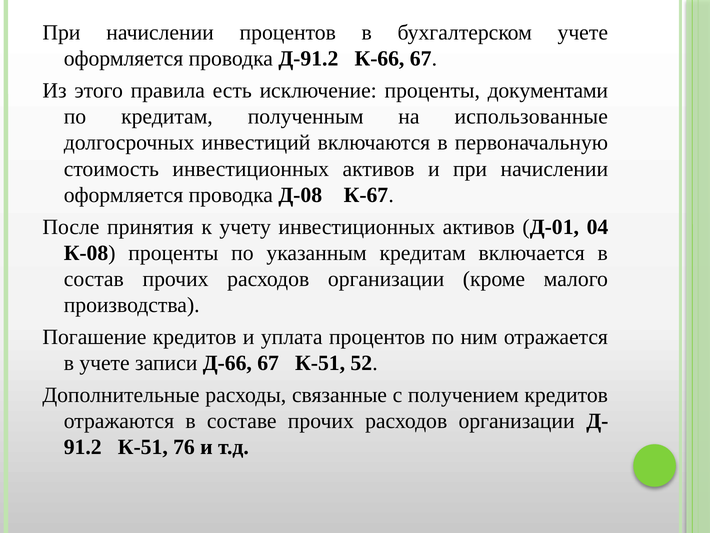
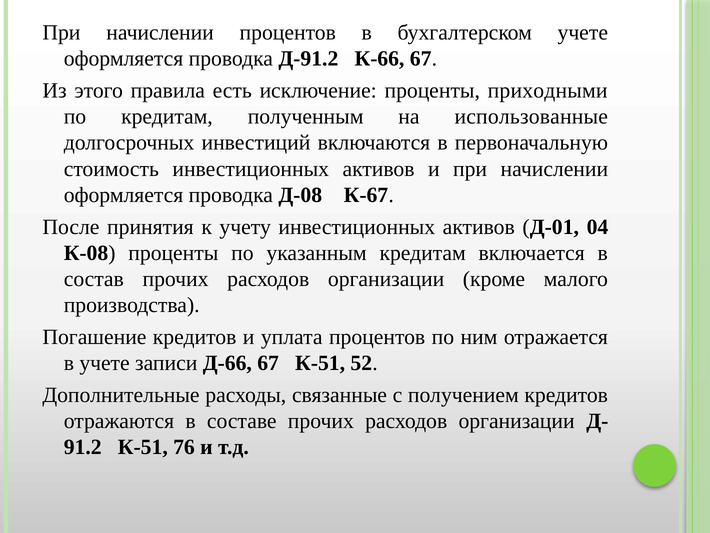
документами: документами -> приходными
